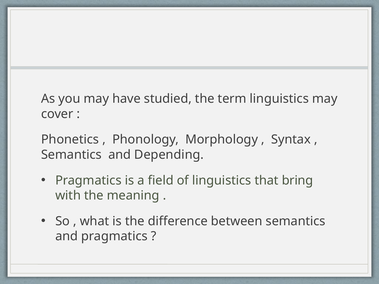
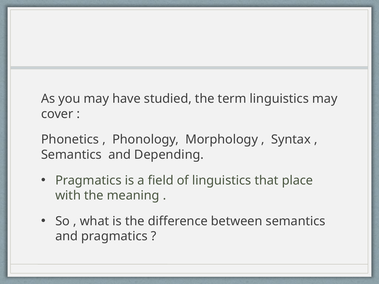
bring: bring -> place
